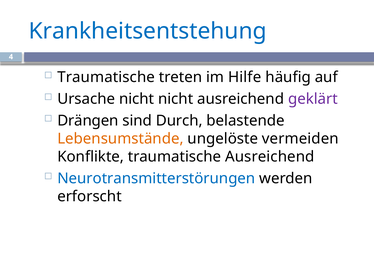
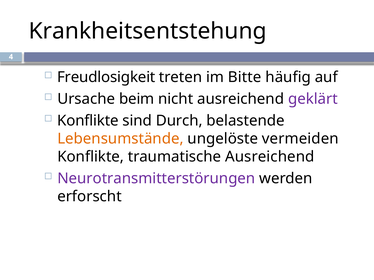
Krankheitsentstehung colour: blue -> black
Traumatische at (106, 77): Traumatische -> Freudlosigkeit
Hilfe: Hilfe -> Bitte
Ursache nicht: nicht -> beim
Drängen at (88, 121): Drängen -> Konflikte
Neurotransmitterstörungen colour: blue -> purple
